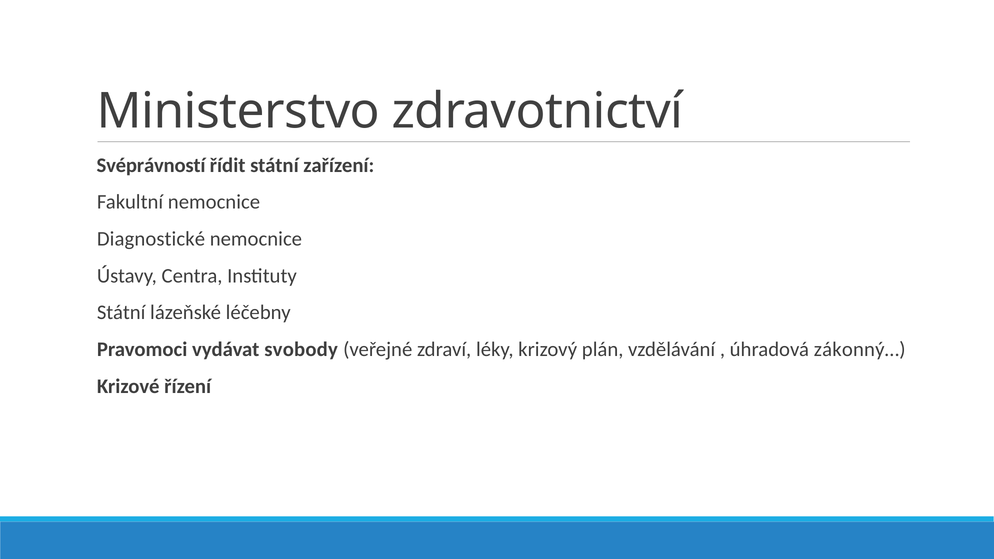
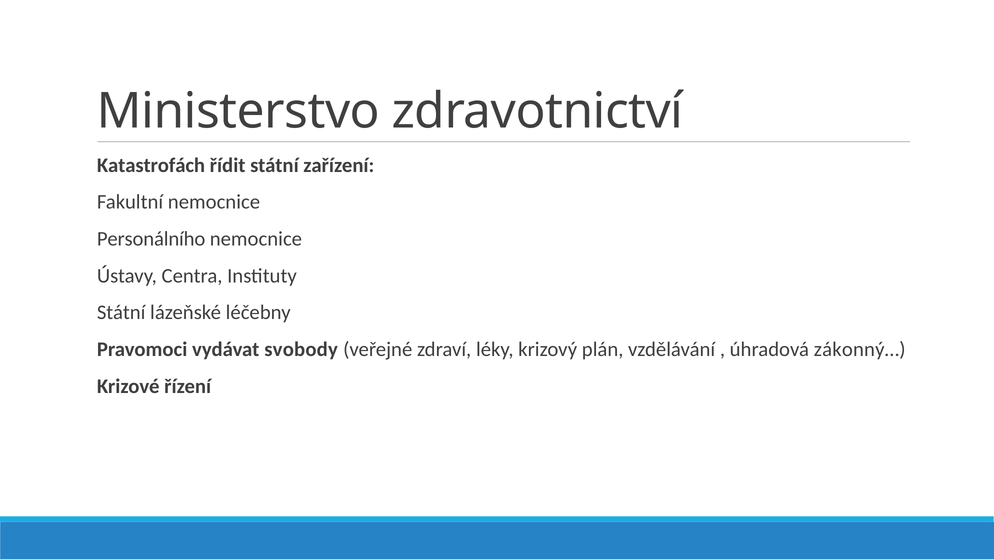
Svéprávností: Svéprávností -> Katastrofách
Diagnostické: Diagnostické -> Personálního
